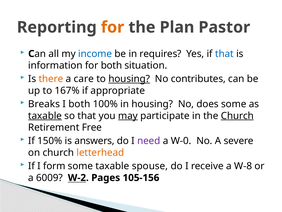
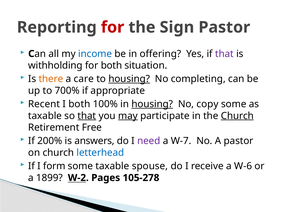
for at (113, 27) colour: orange -> red
Plan: Plan -> Sign
requires: requires -> offering
that at (224, 54) colour: blue -> purple
information: information -> withholding
contributes: contributes -> completing
167%: 167% -> 700%
Breaks: Breaks -> Recent
housing at (152, 104) underline: none -> present
does: does -> copy
taxable at (45, 115) underline: present -> none
that at (87, 115) underline: none -> present
150%: 150% -> 200%
W-0: W-0 -> W-7
A severe: severe -> pastor
letterhead colour: orange -> blue
W-8: W-8 -> W-6
6009: 6009 -> 1899
105-156: 105-156 -> 105-278
